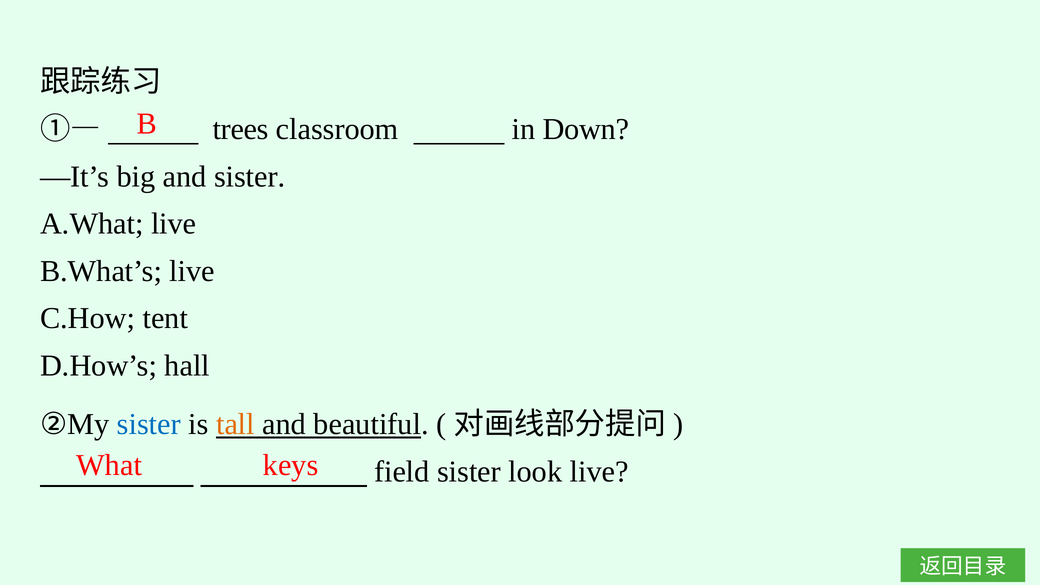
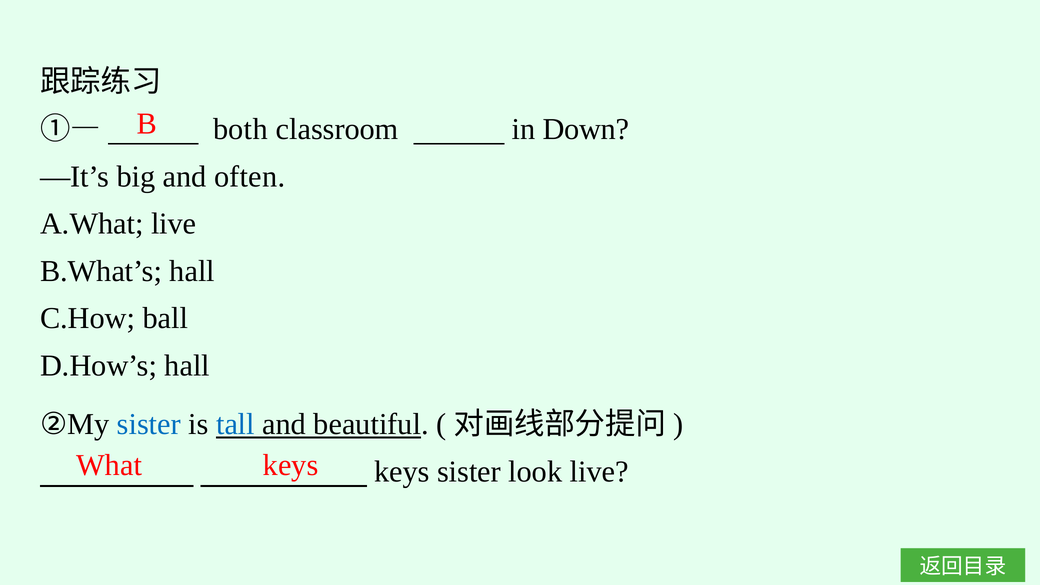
trees: trees -> both
and sister: sister -> often
B.What’s live: live -> hall
tent: tent -> ball
tall colour: orange -> blue
field at (402, 471): field -> keys
